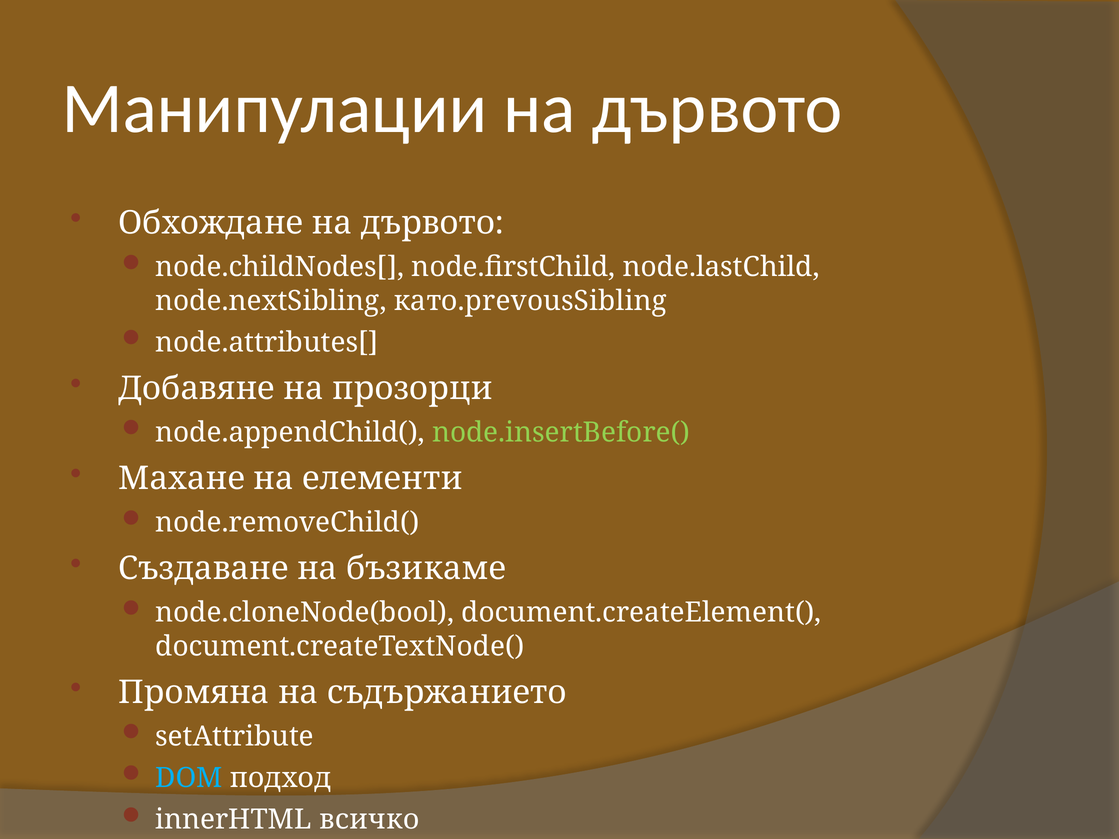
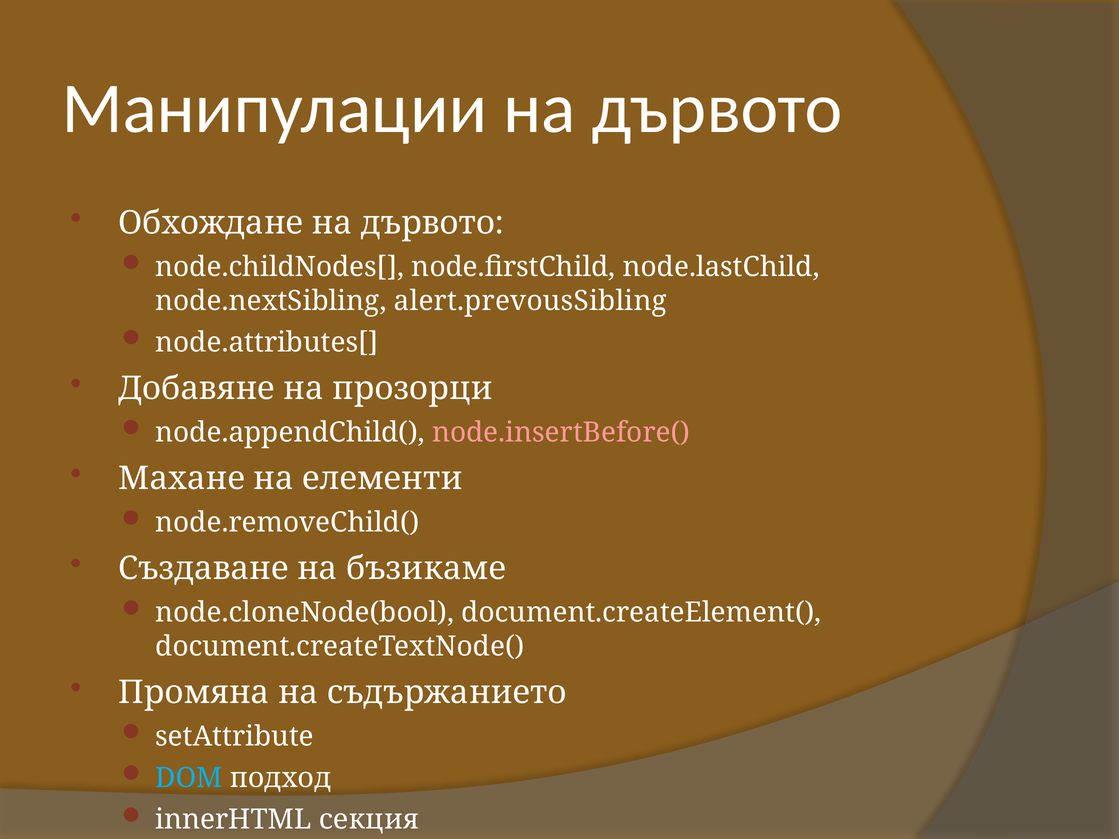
като.prevousSibling: като.prevousSibling -> alert.prevousSibling
node.insertBefore( colour: light green -> pink
всичко: всичко -> секция
